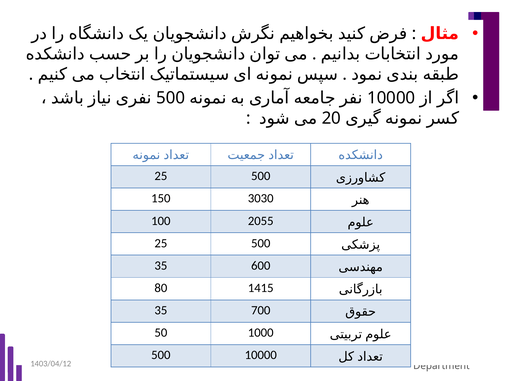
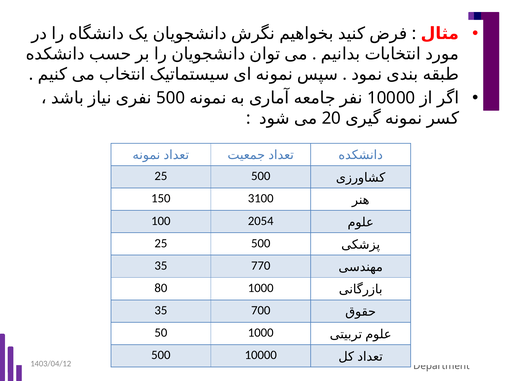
3030: 3030 -> 3100
2055: 2055 -> 2054
600: 600 -> 770
80 1415: 1415 -> 1000
